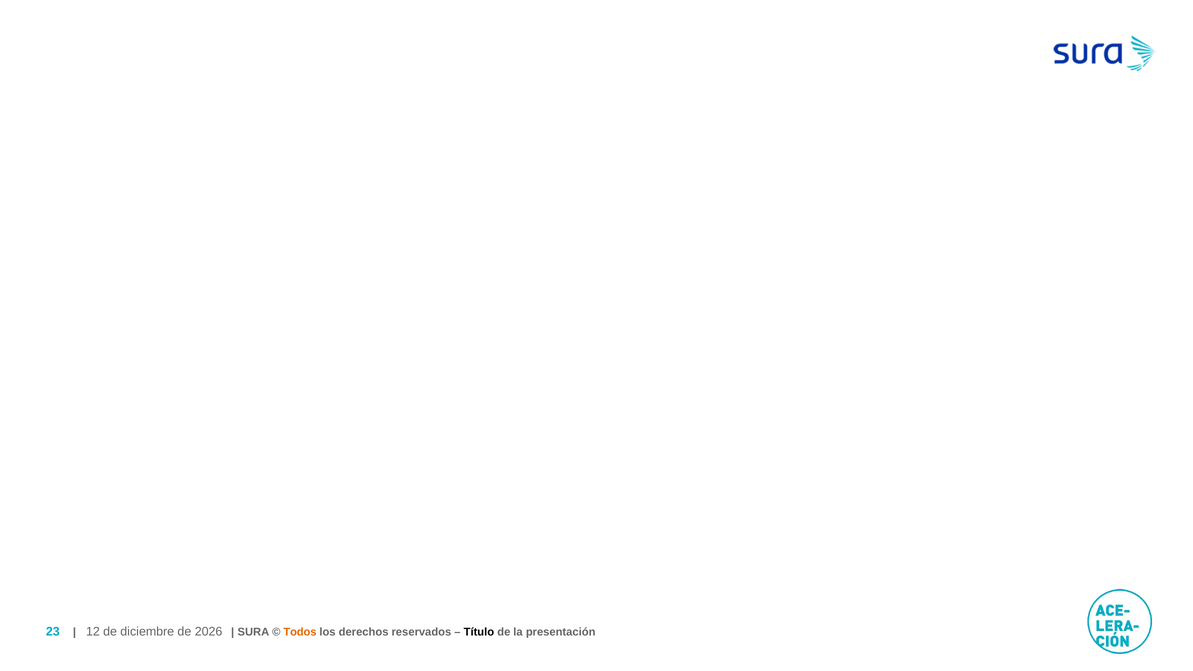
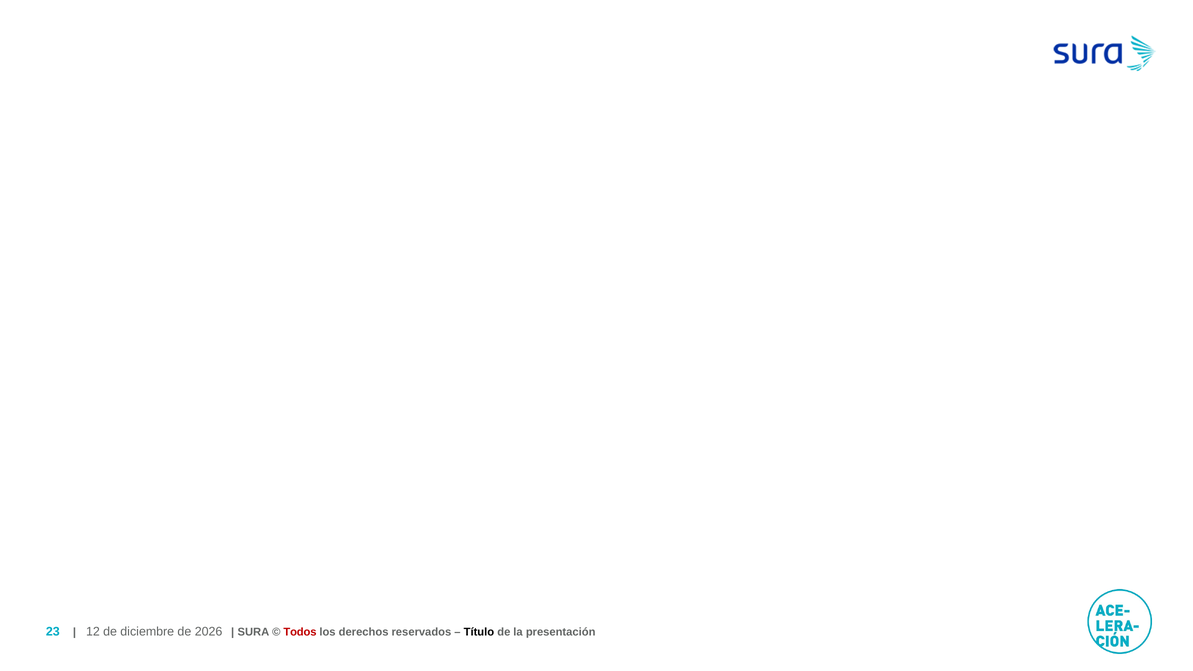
Todos colour: orange -> red
